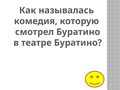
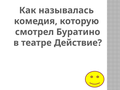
театре Буратино: Буратино -> Действие
